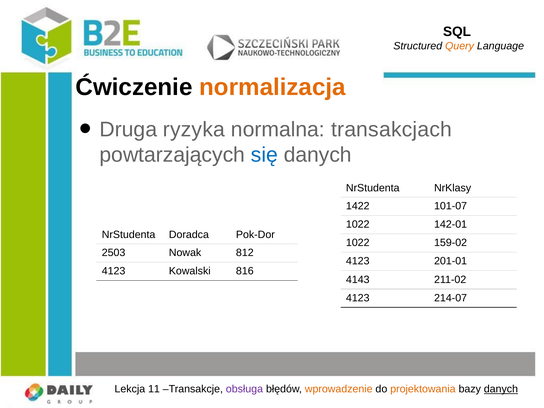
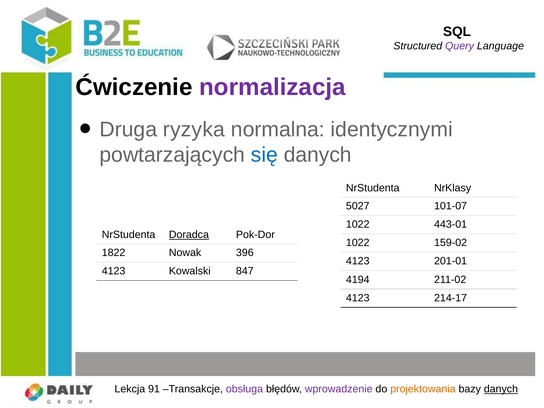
Query colour: orange -> purple
normalizacja colour: orange -> purple
transakcjach: transakcjach -> identycznymi
1422: 1422 -> 5027
142-01: 142-01 -> 443-01
Doradca underline: none -> present
2503: 2503 -> 1822
812: 812 -> 396
816: 816 -> 847
4143: 4143 -> 4194
214-07: 214-07 -> 214-17
11: 11 -> 91
wprowadzenie colour: orange -> purple
